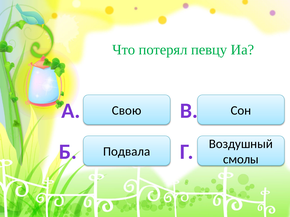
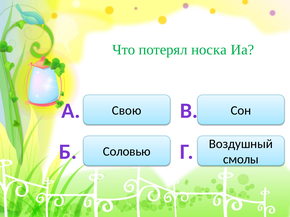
певцу: певцу -> носка
Подвала: Подвала -> Соловью
